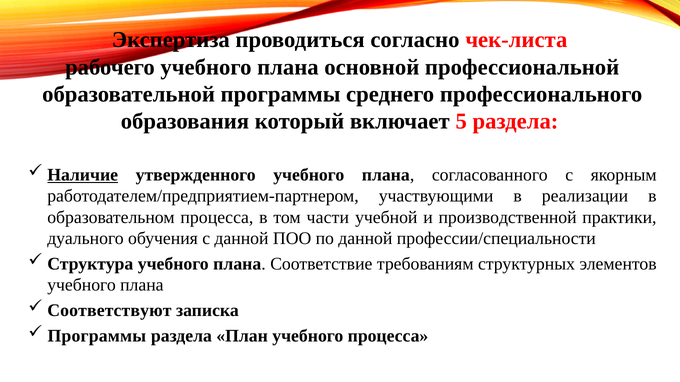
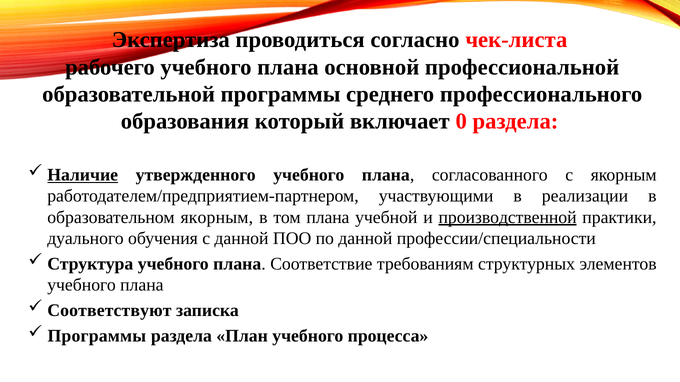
5: 5 -> 0
образовательном процесса: процесса -> якорным
том части: части -> плана
производственной underline: none -> present
